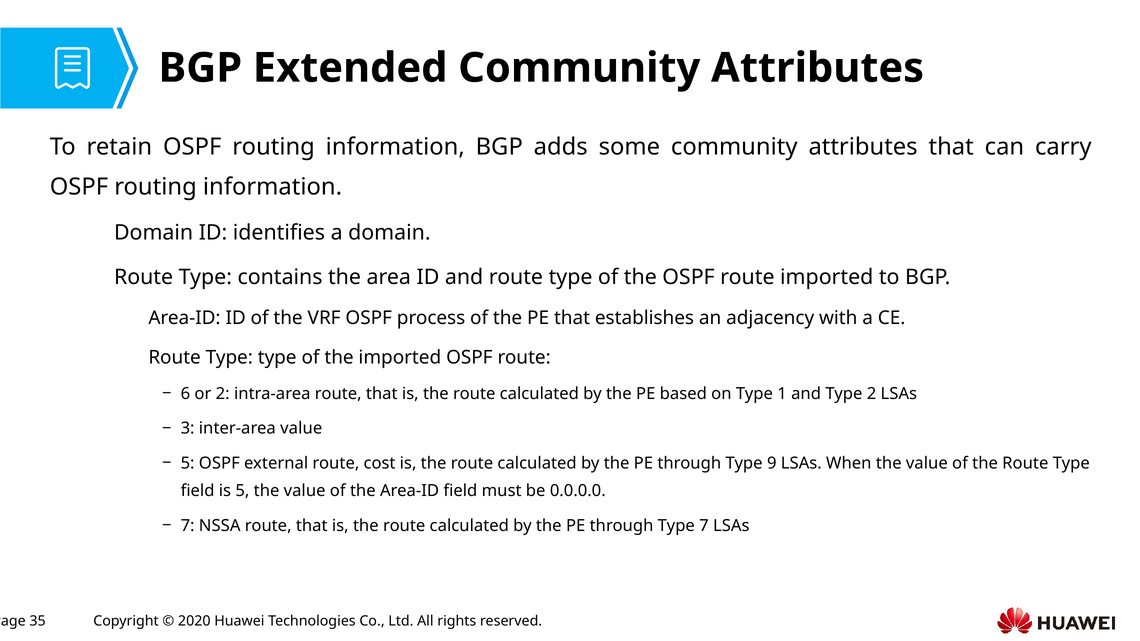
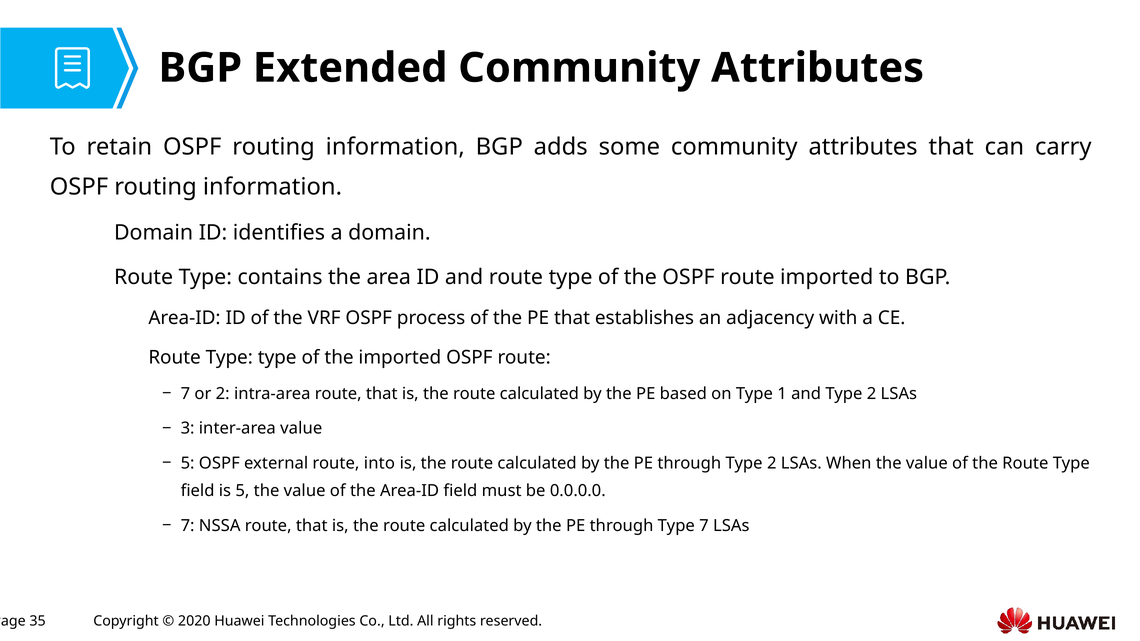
6 at (185, 394): 6 -> 7
cost: cost -> into
through Type 9: 9 -> 2
